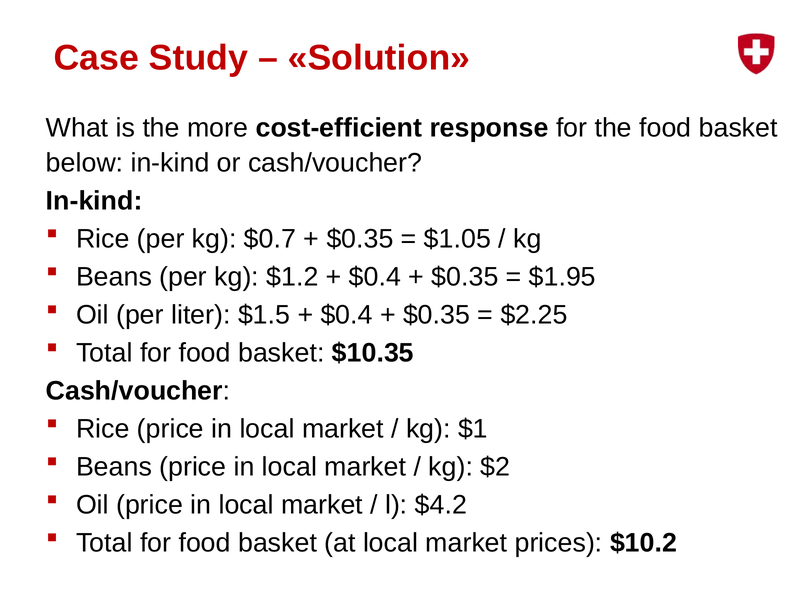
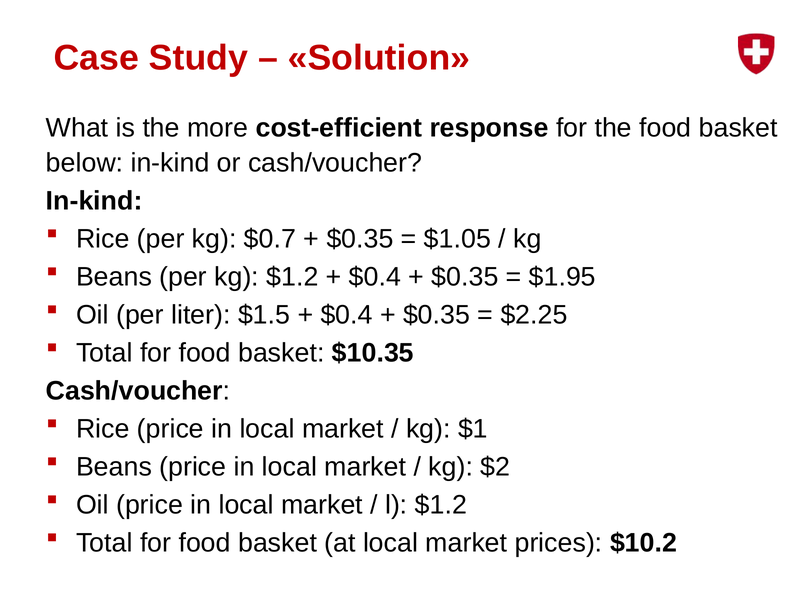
l $4.2: $4.2 -> $1.2
